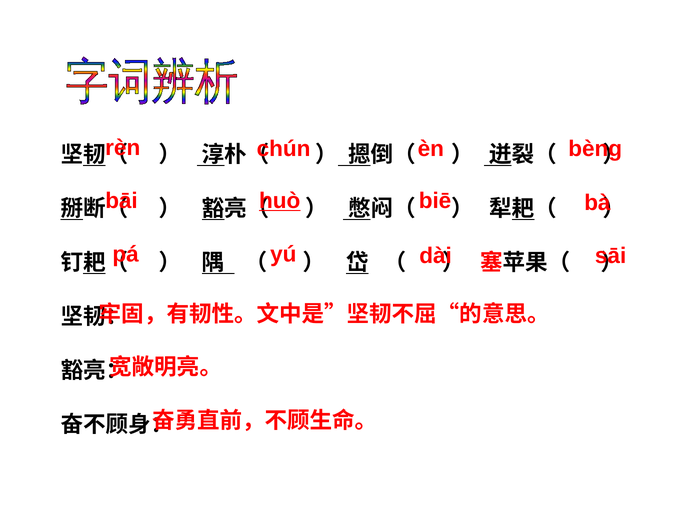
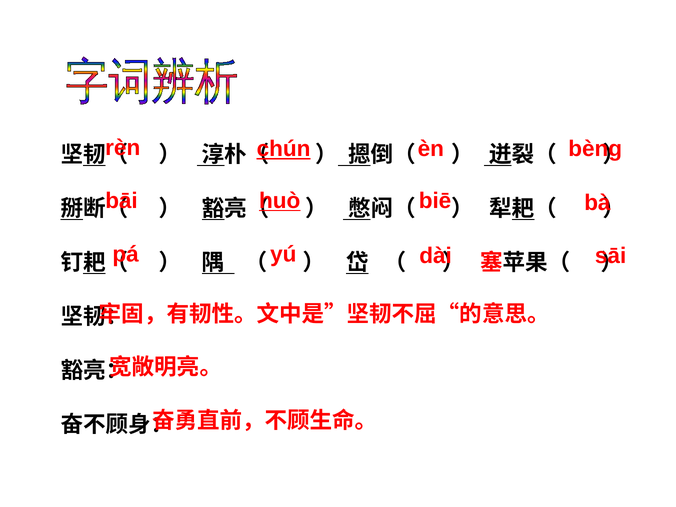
chún underline: none -> present
